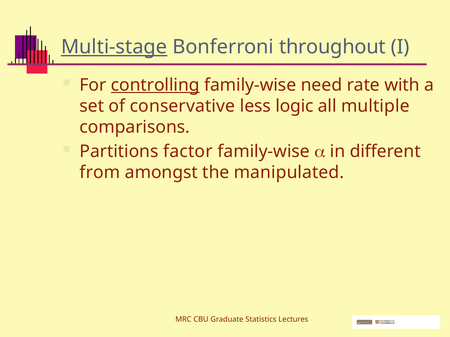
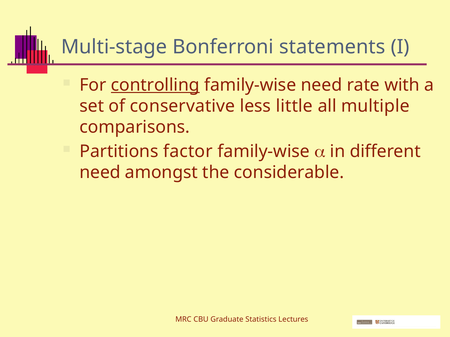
Multi-stage underline: present -> none
throughout: throughout -> statements
logic: logic -> little
from at (100, 173): from -> need
manipulated: manipulated -> considerable
